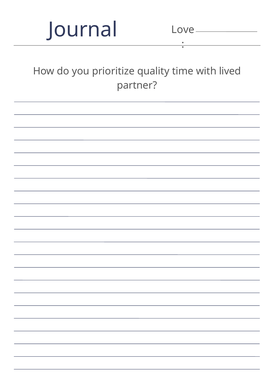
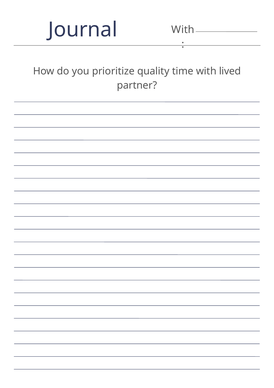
Love at (183, 30): Love -> With
